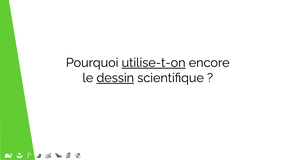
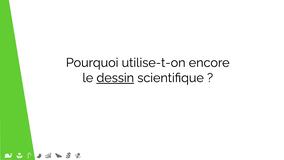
utilise-t-on underline: present -> none
